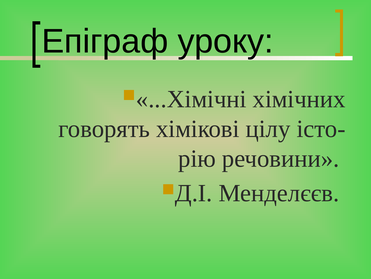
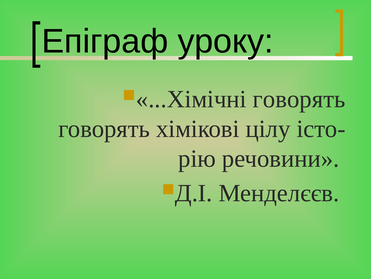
...Хімічні хімічних: хімічних -> говорять
